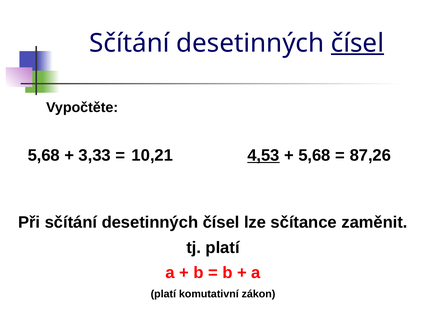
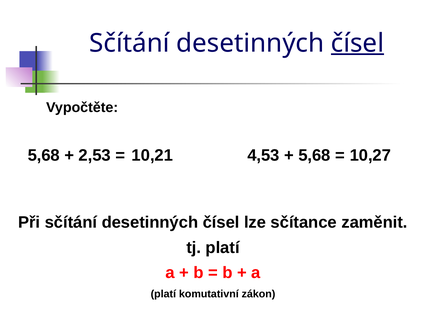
3,33: 3,33 -> 2,53
4,53 underline: present -> none
87,26: 87,26 -> 10,27
